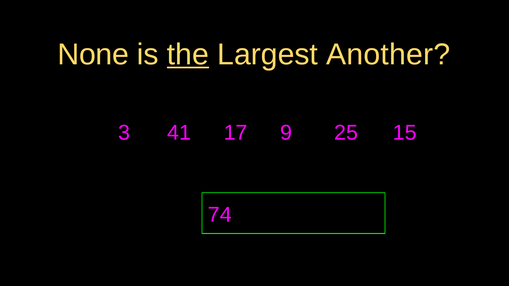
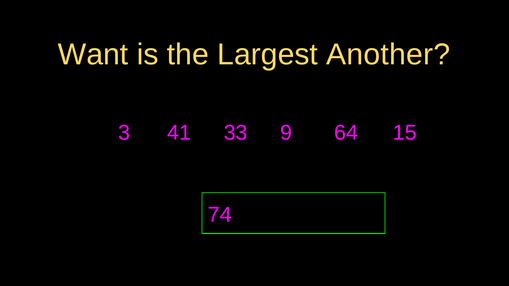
None: None -> Want
the underline: present -> none
17: 17 -> 33
25: 25 -> 64
